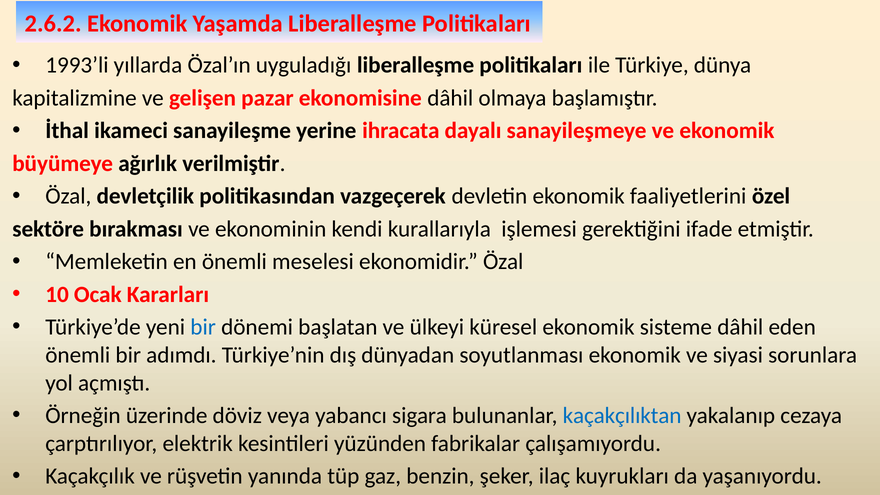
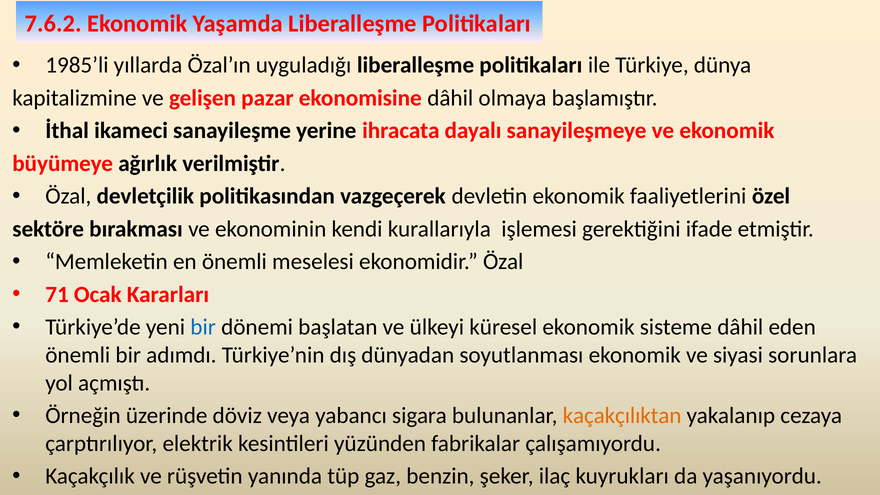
2.6.2: 2.6.2 -> 7.6.2
1993’li: 1993’li -> 1985’li
10: 10 -> 71
kaçakçılıktan colour: blue -> orange
